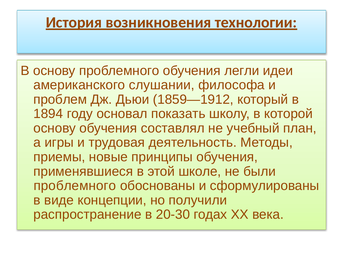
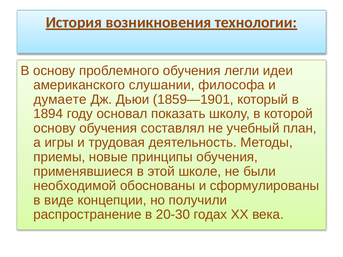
проблем: проблем -> думаете
1859—1912: 1859—1912 -> 1859—1901
проблемного at (75, 186): проблемного -> необходимой
